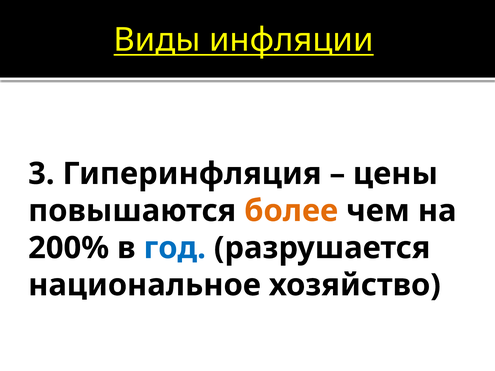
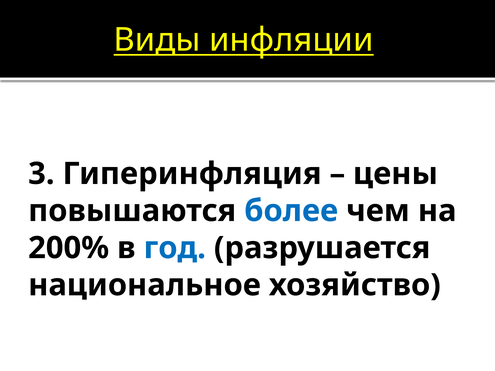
более colour: orange -> blue
